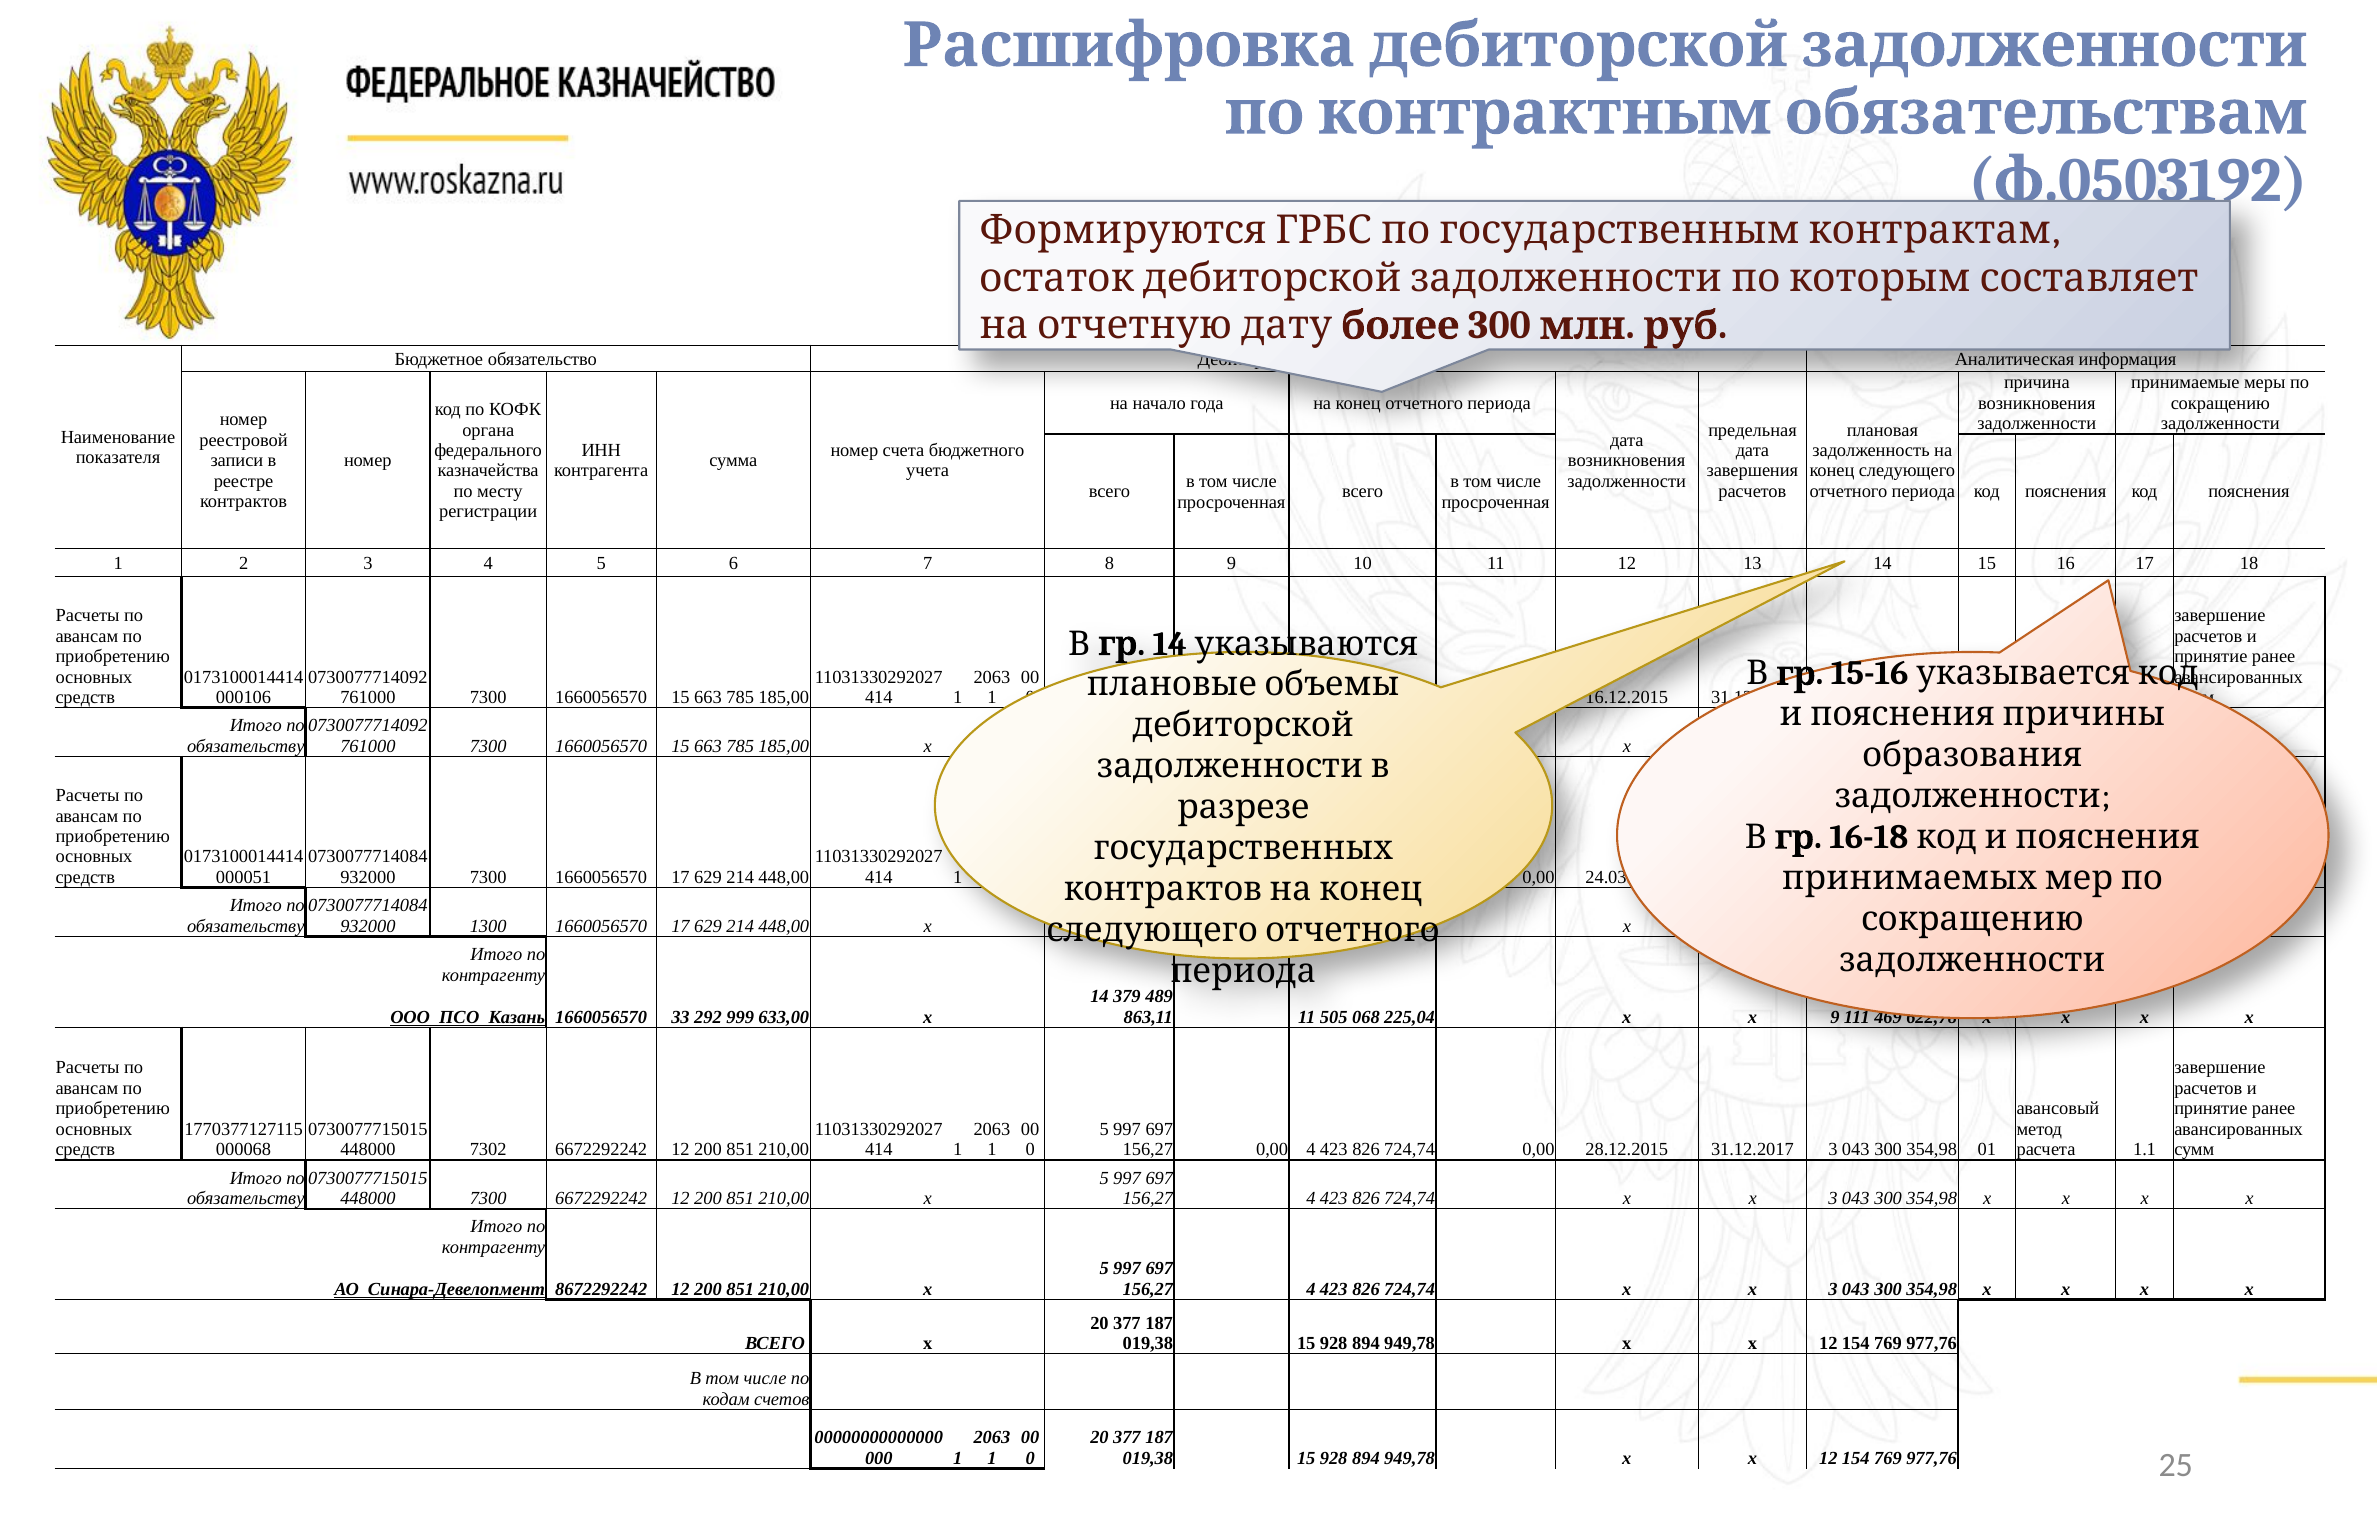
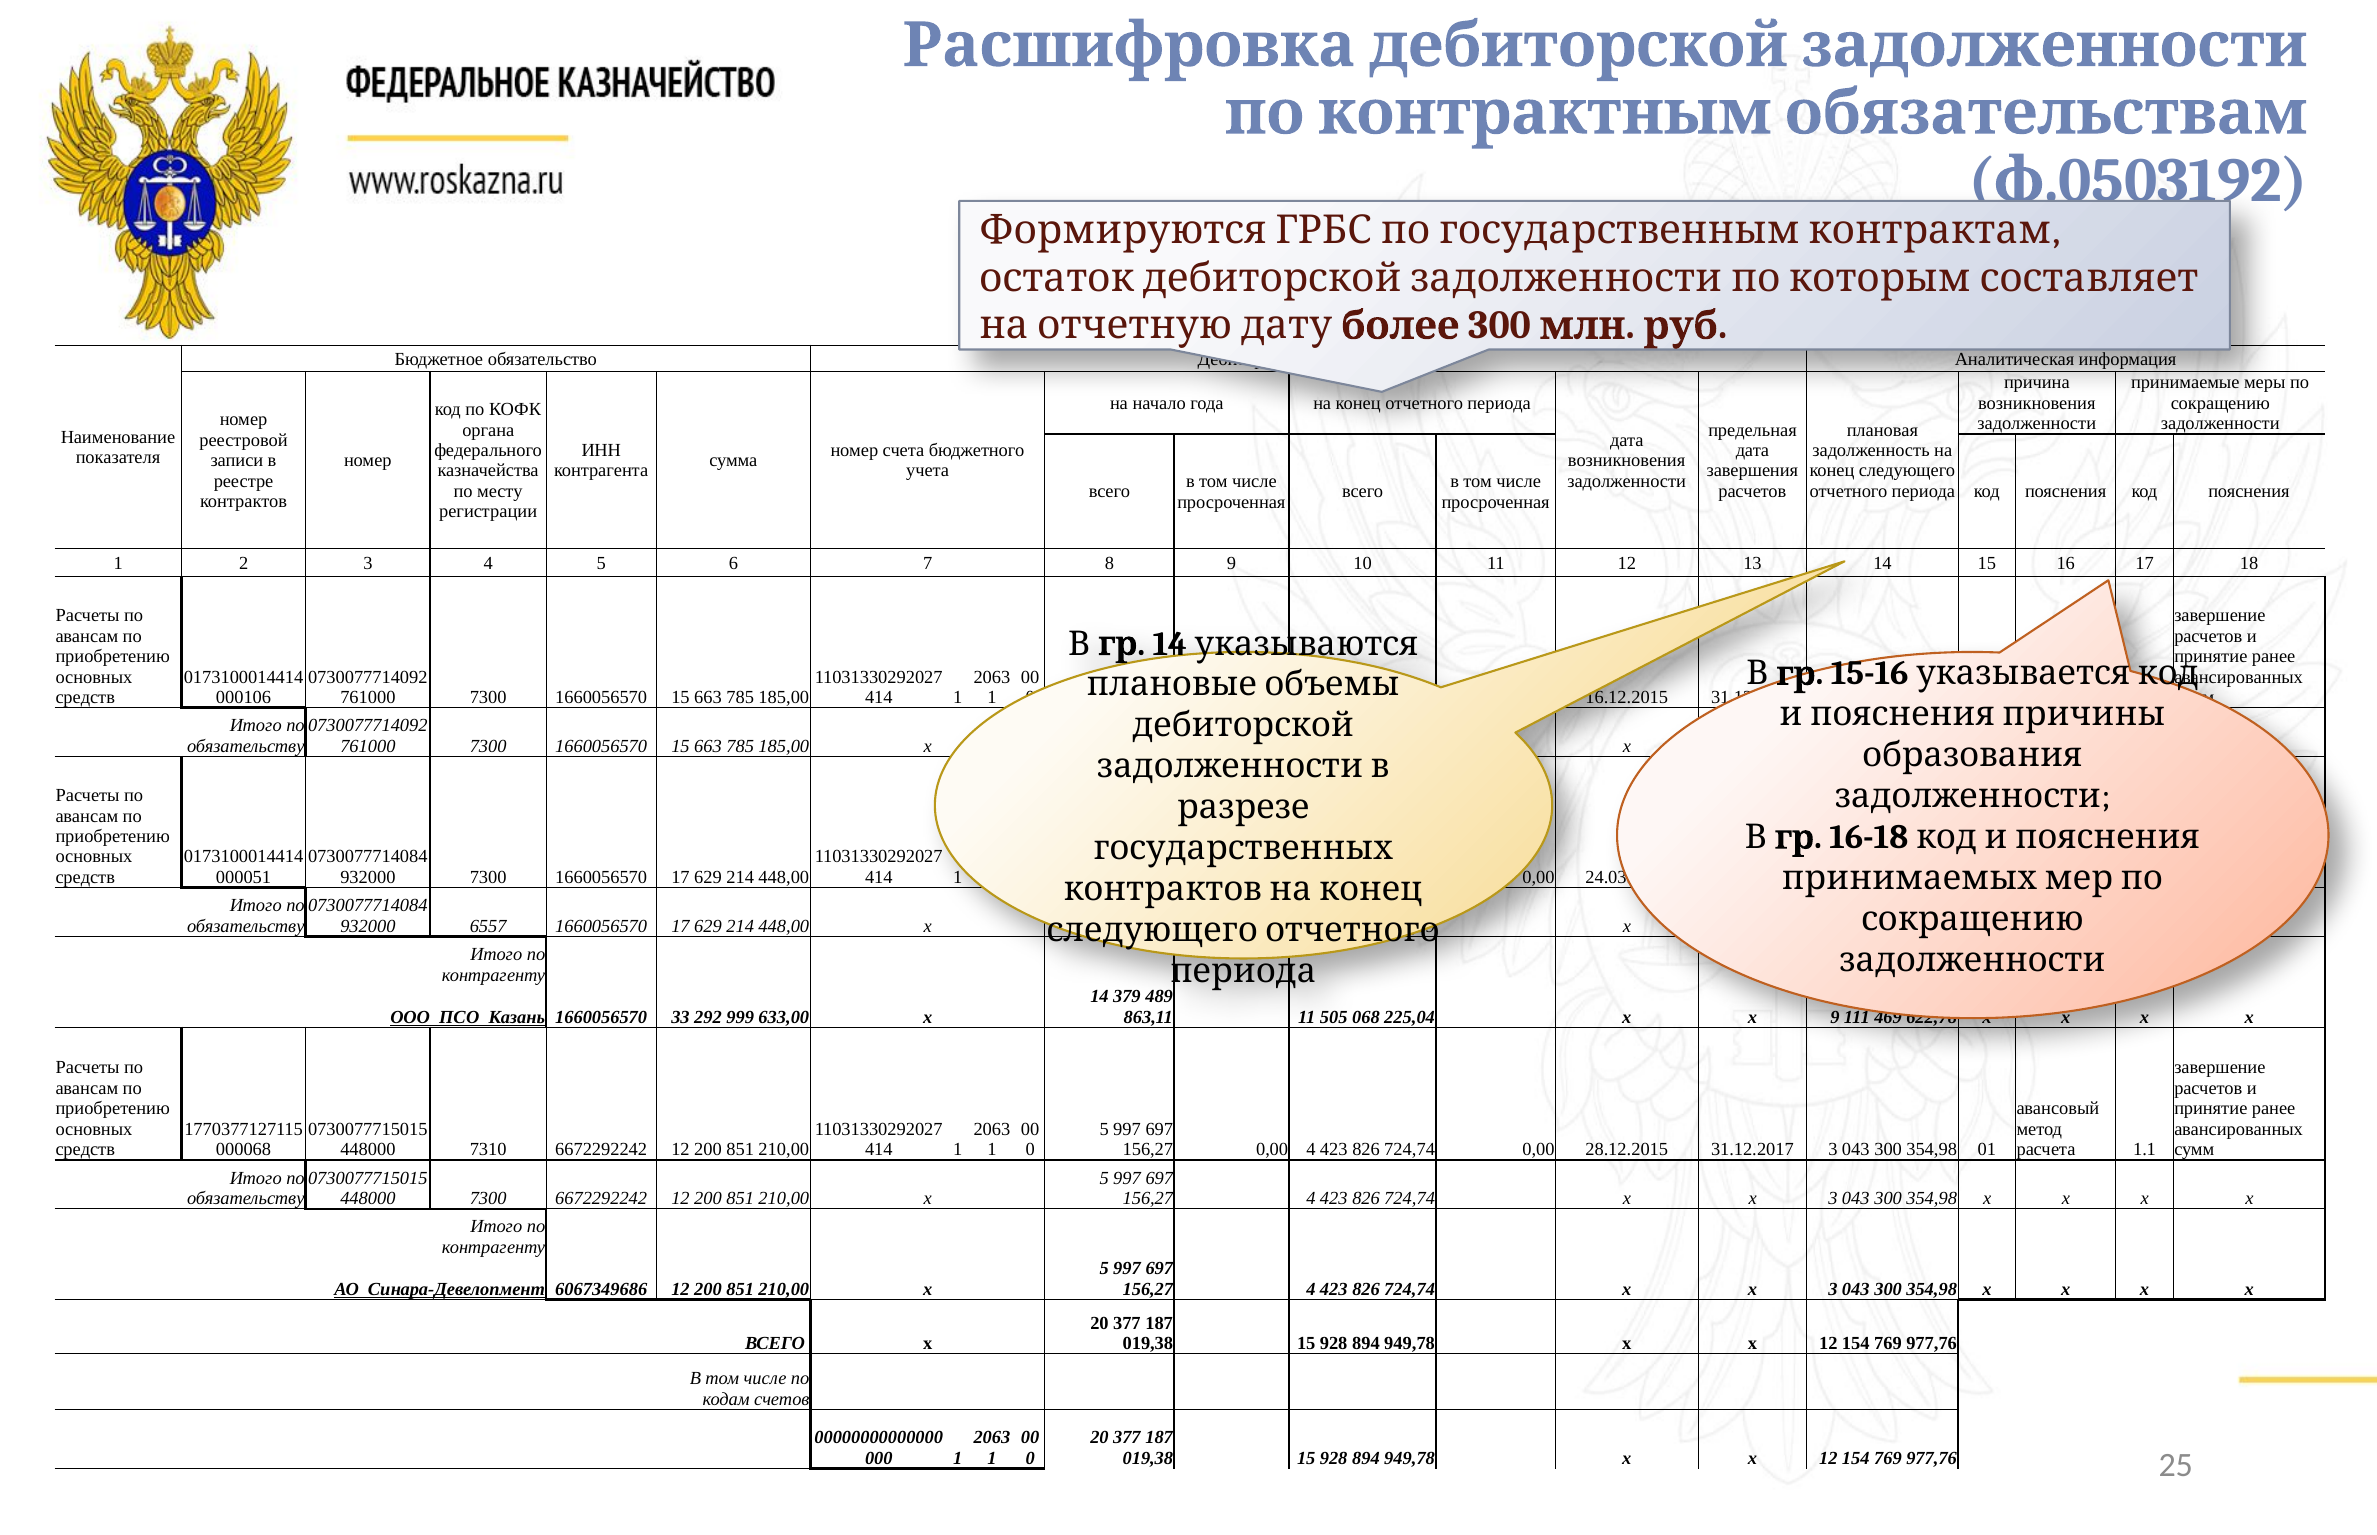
1300: 1300 -> 6557
7302: 7302 -> 7310
8672292242: 8672292242 -> 6067349686
